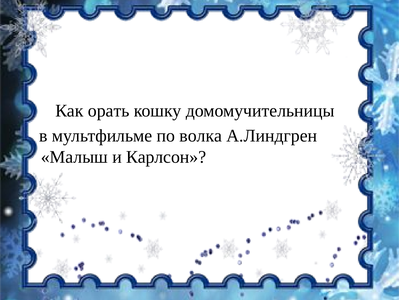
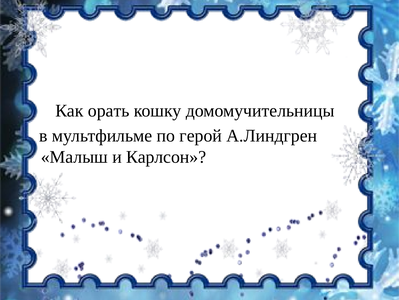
волка: волка -> герой
